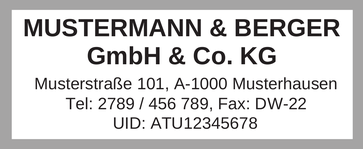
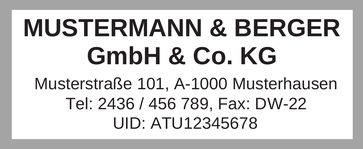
2789: 2789 -> 2436
